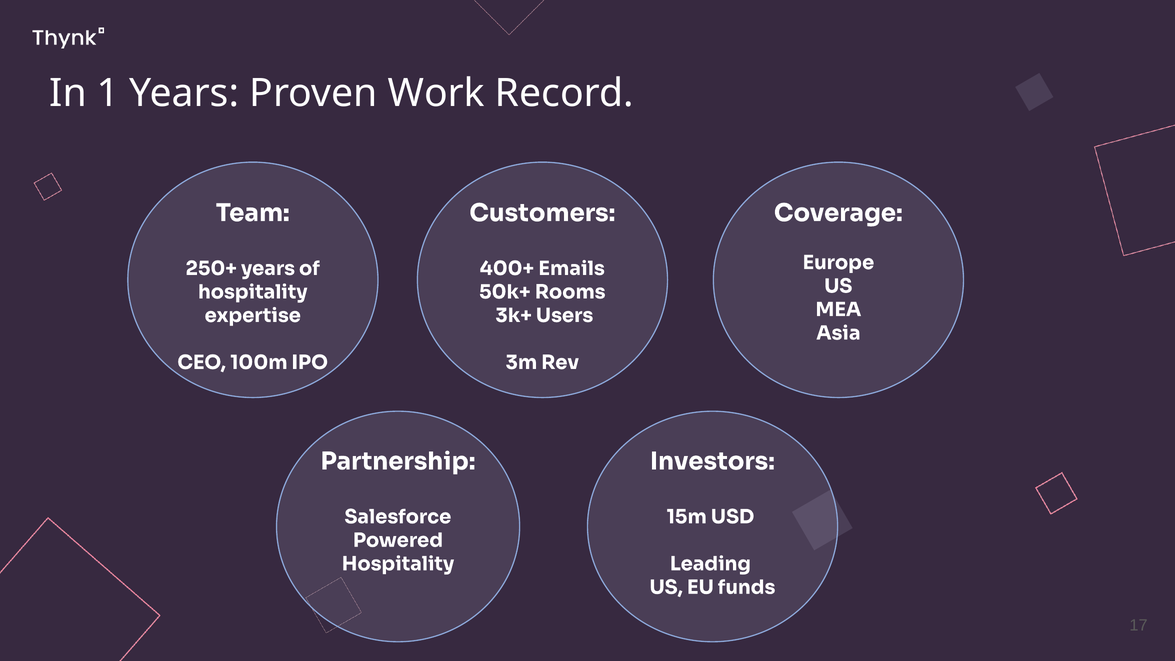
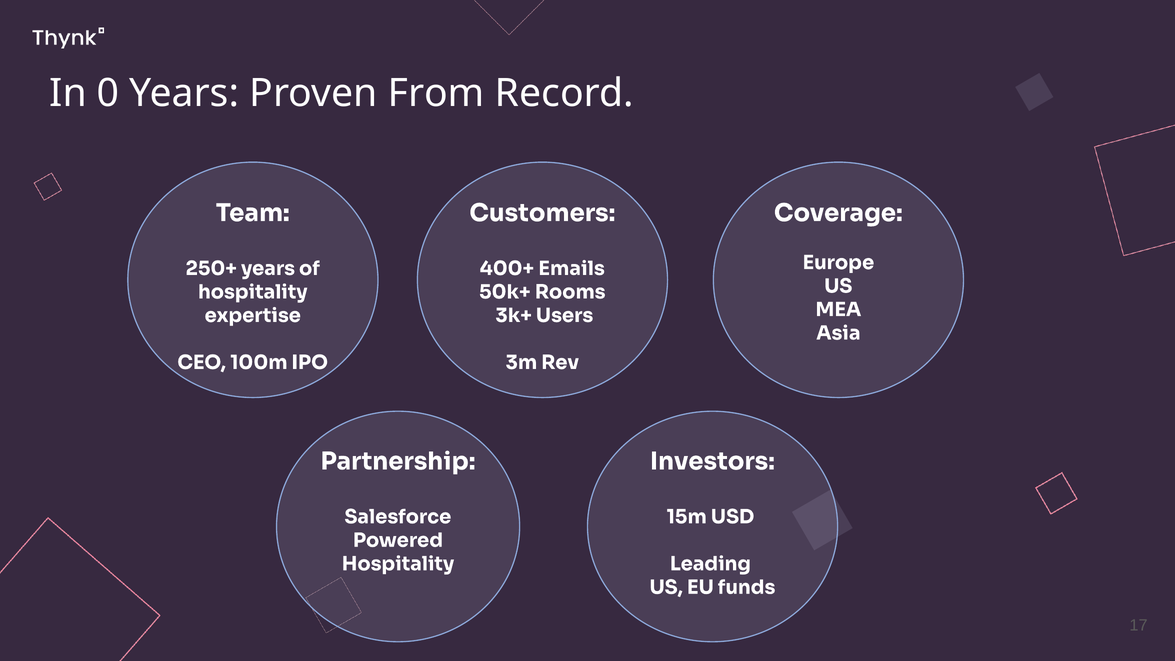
1: 1 -> 0
Work: Work -> From
